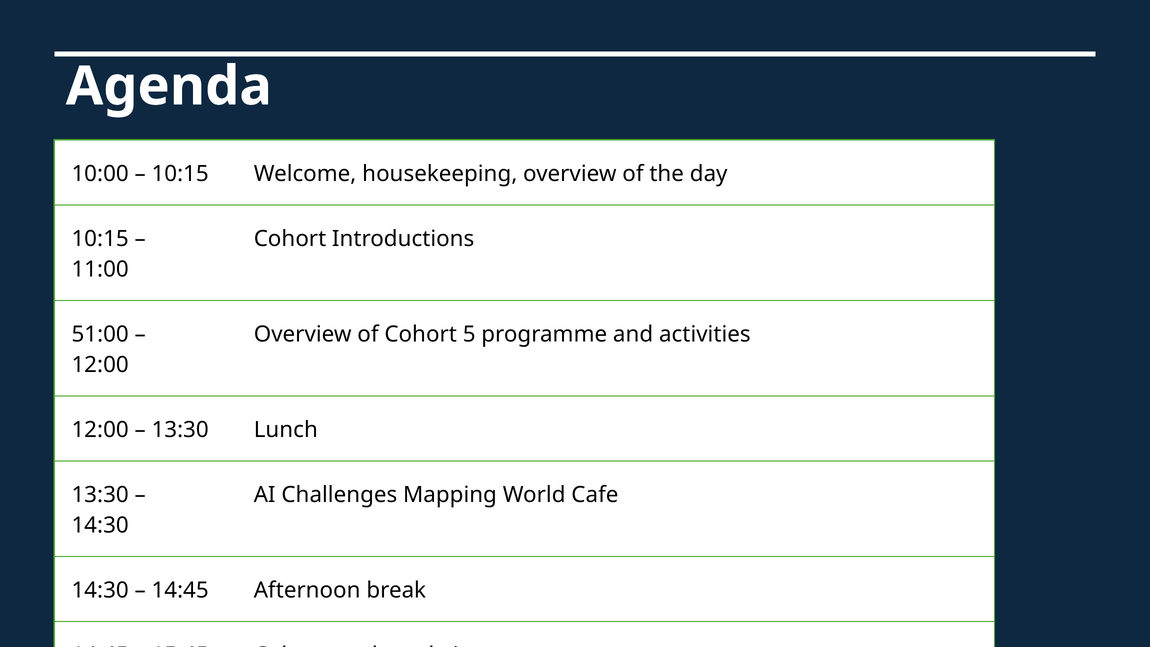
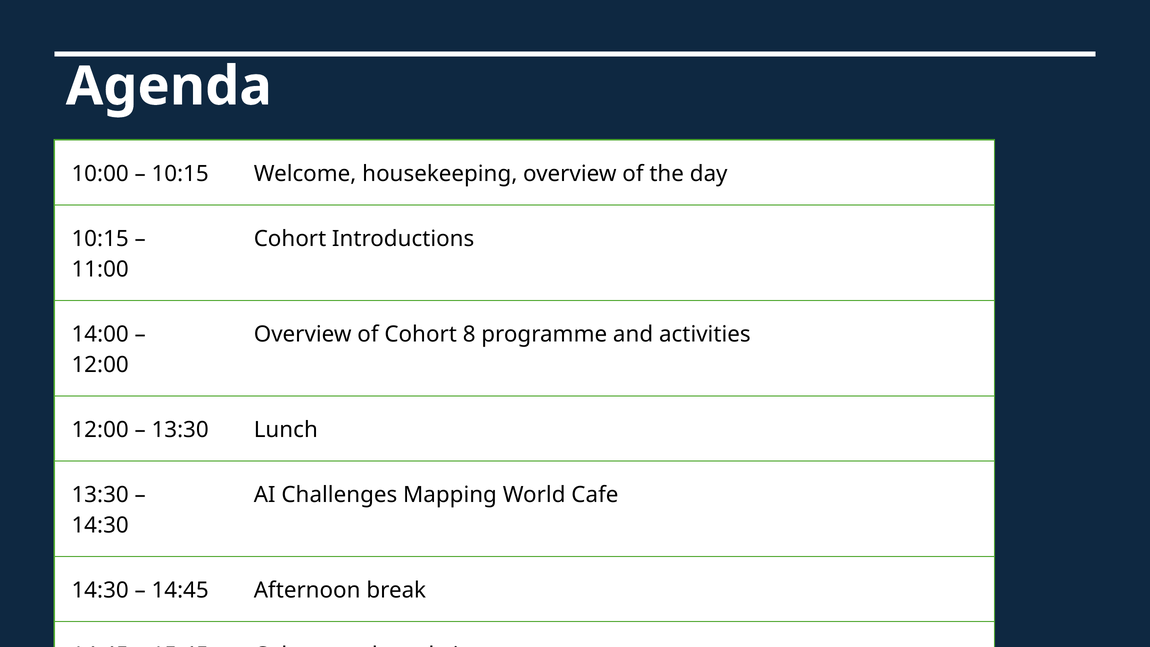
51:00: 51:00 -> 14:00
5: 5 -> 8
